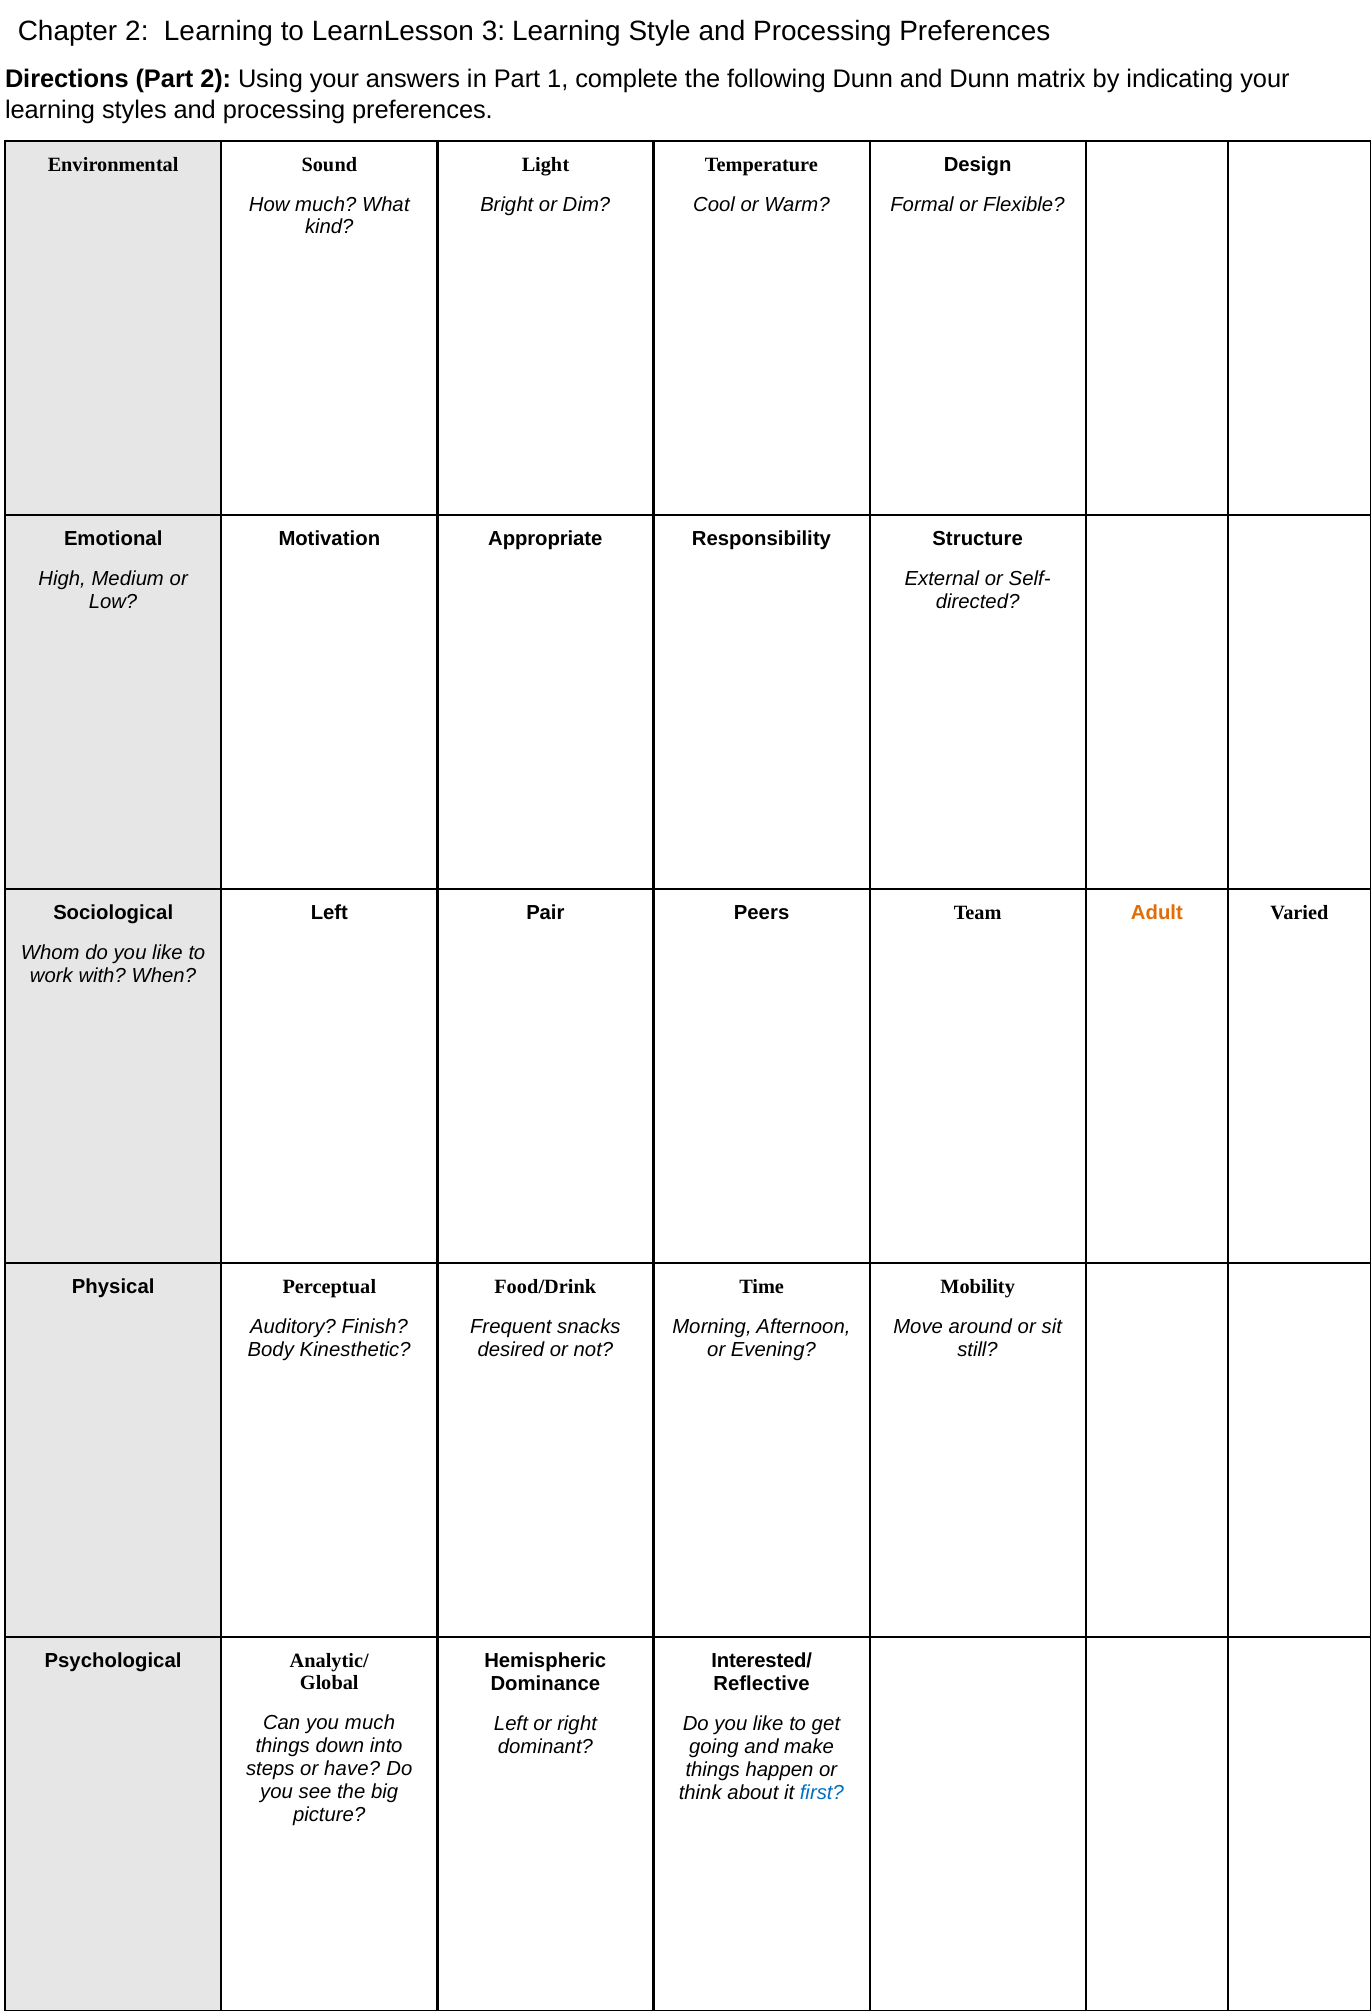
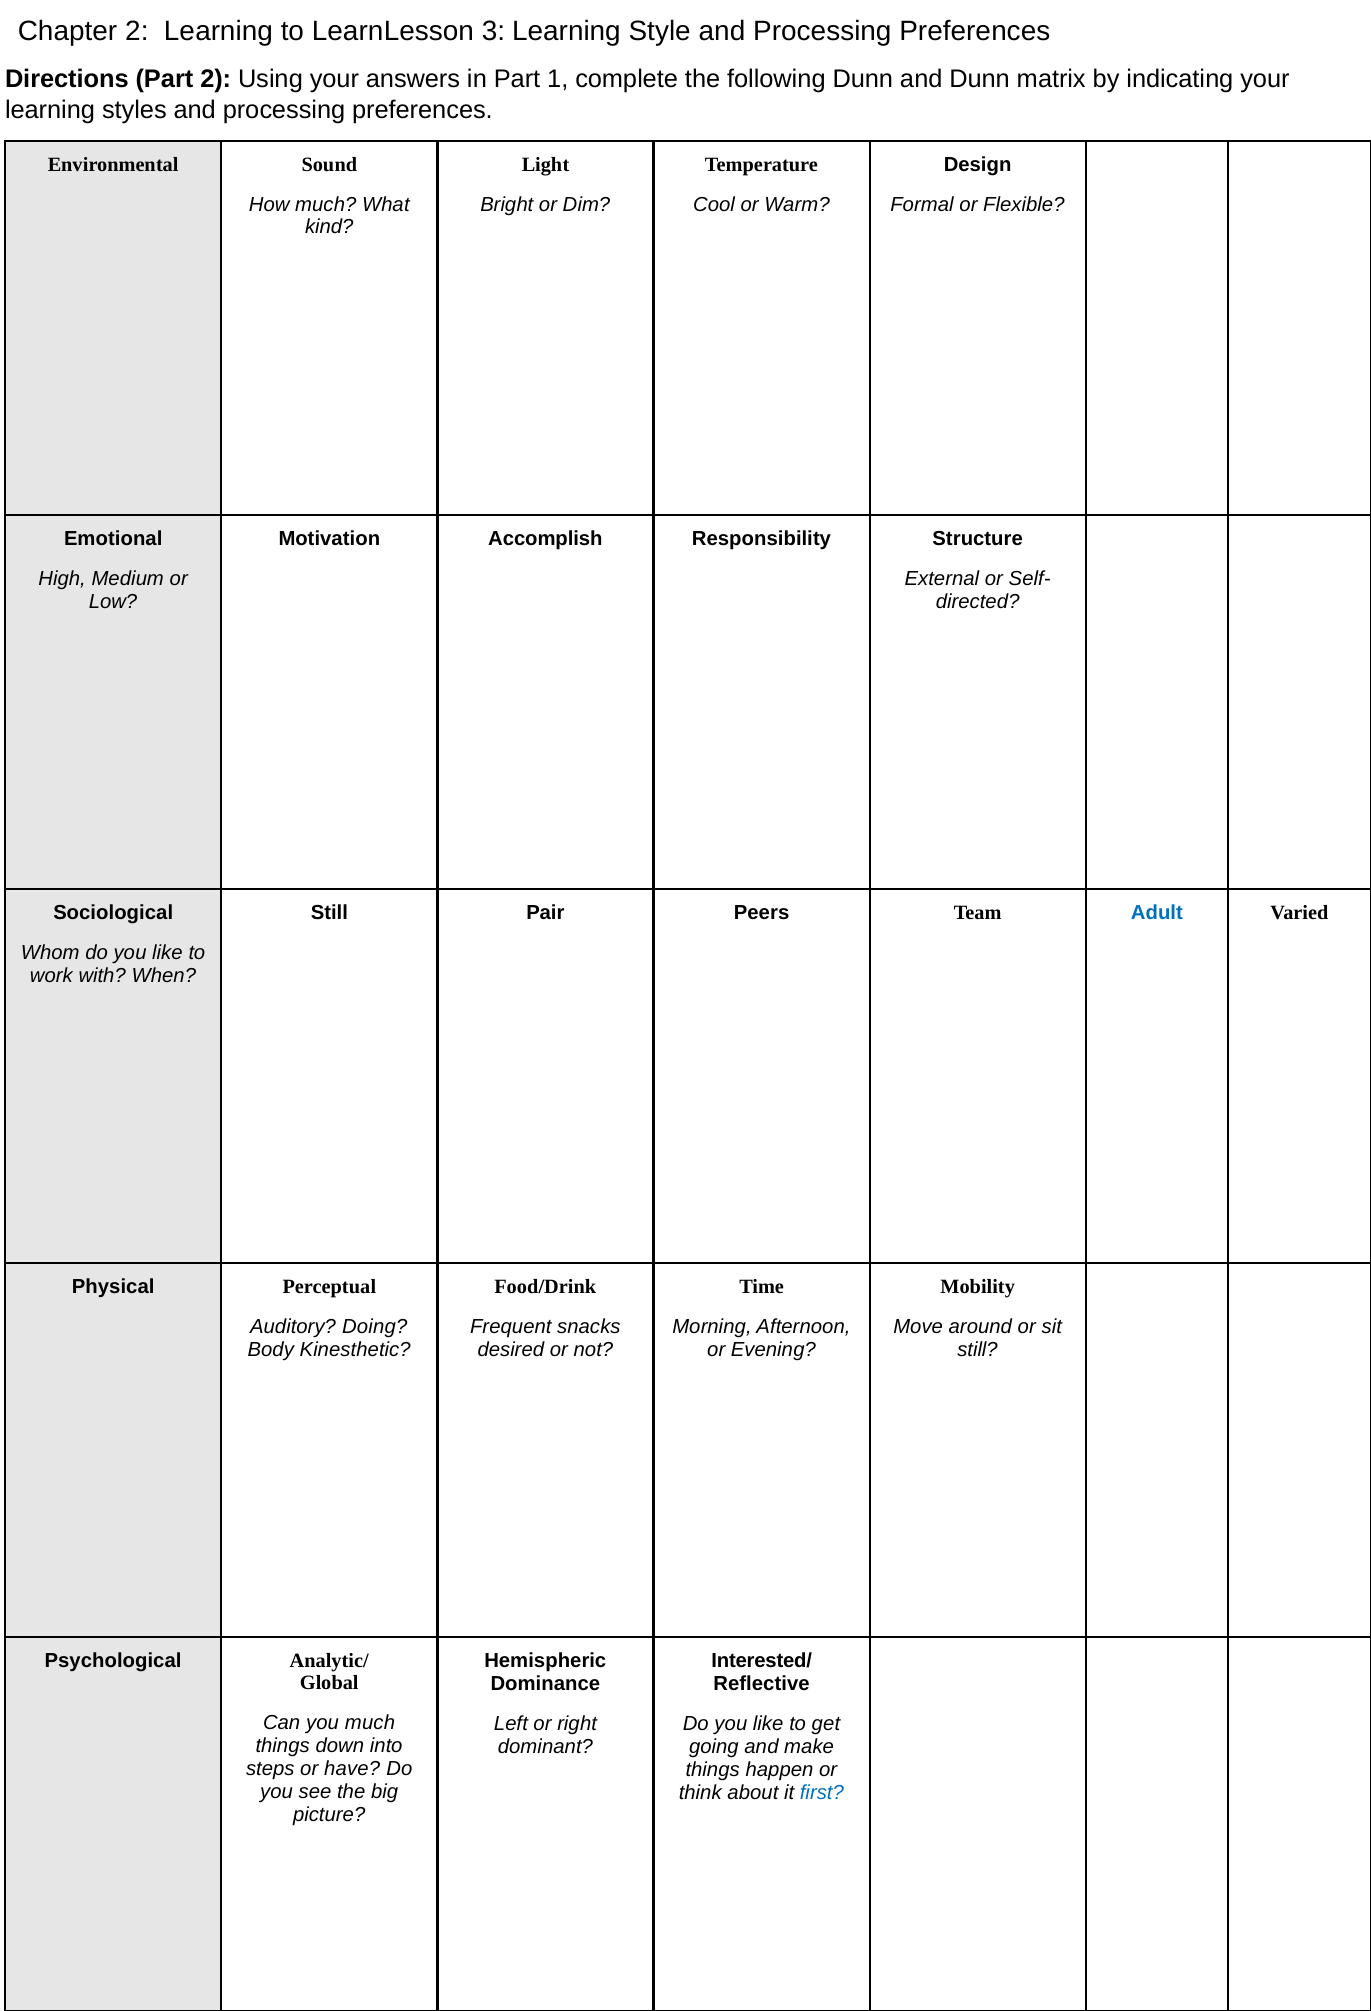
Appropriate: Appropriate -> Accomplish
Left at (329, 913): Left -> Still
Adult colour: orange -> blue
Finish: Finish -> Doing
